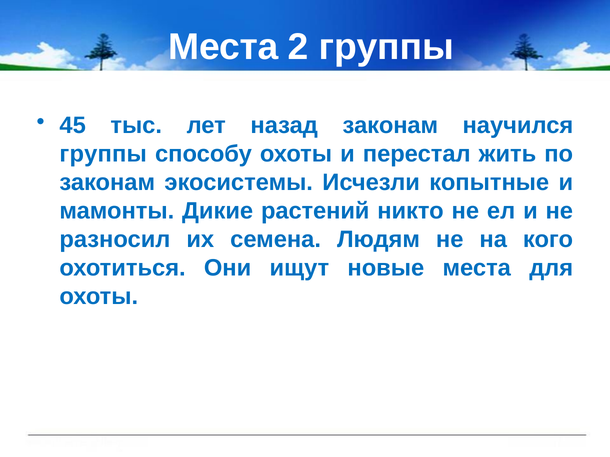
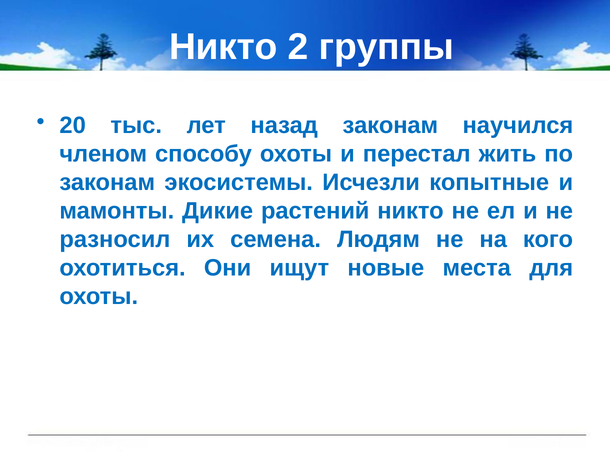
Места at (223, 47): Места -> Никто
45: 45 -> 20
группы at (103, 154): группы -> членом
